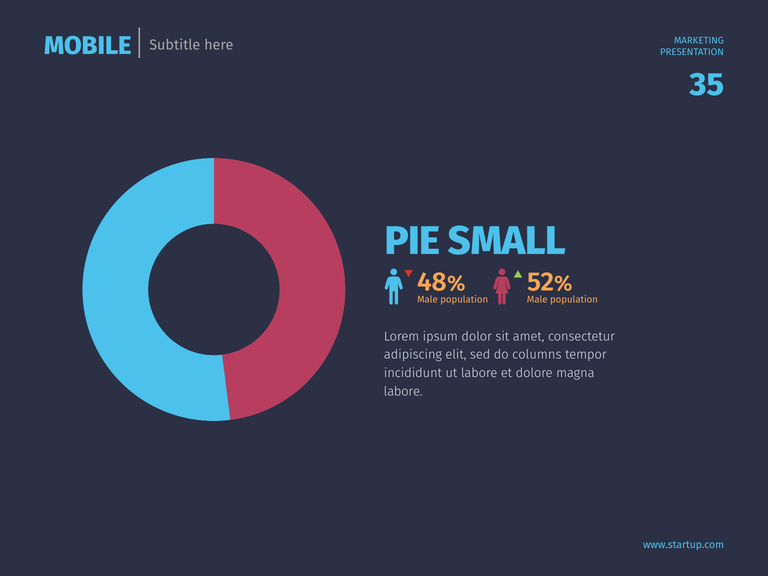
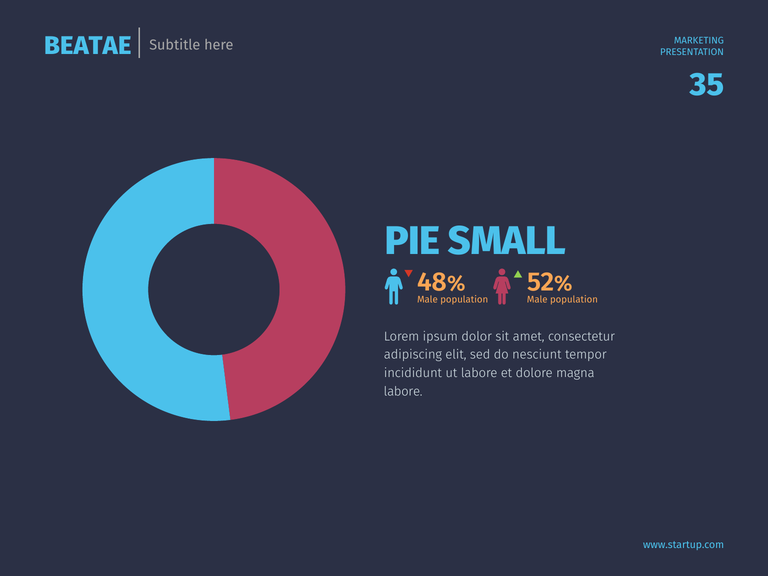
MOBILE: MOBILE -> BEATAE
columns: columns -> nesciunt
